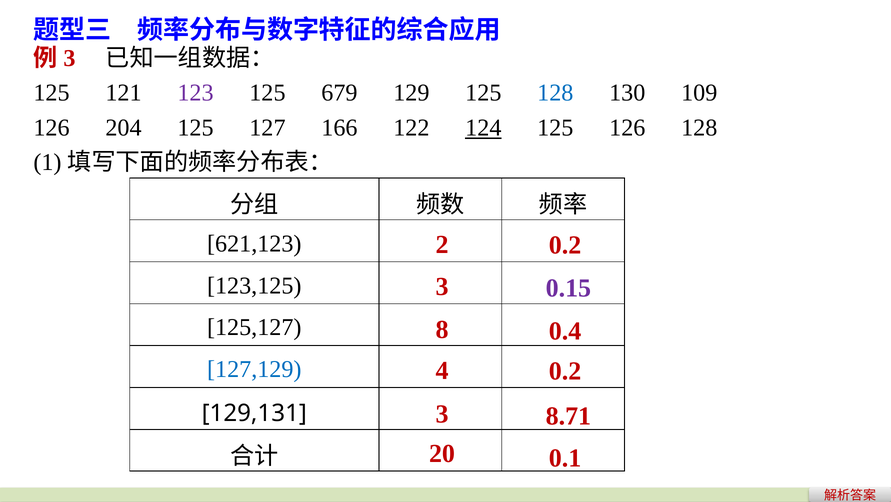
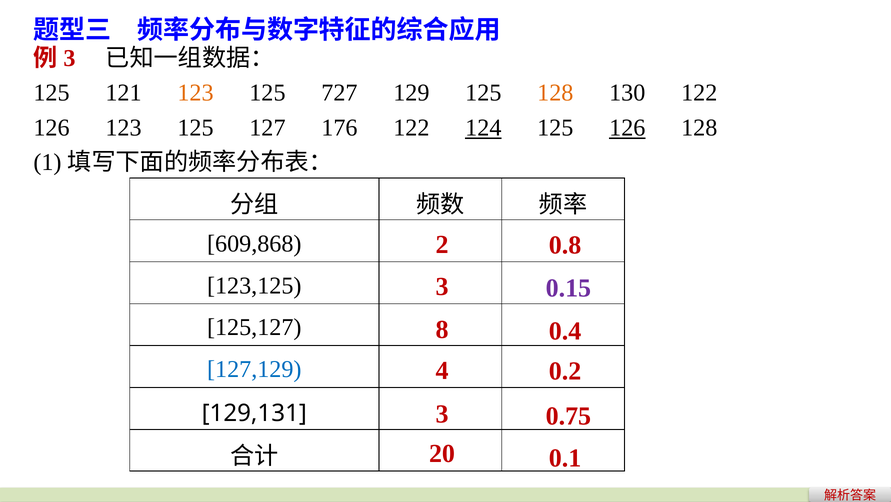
123 at (195, 93) colour: purple -> orange
679: 679 -> 727
128 at (555, 93) colour: blue -> orange
130 109: 109 -> 122
126 204: 204 -> 123
166: 166 -> 176
126 at (627, 128) underline: none -> present
621,123: 621,123 -> 609,868
2 0.2: 0.2 -> 0.8
8.71: 8.71 -> 0.75
